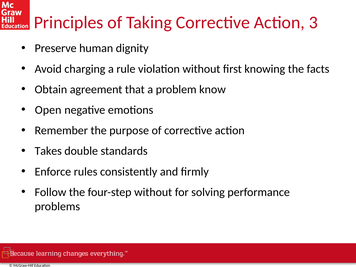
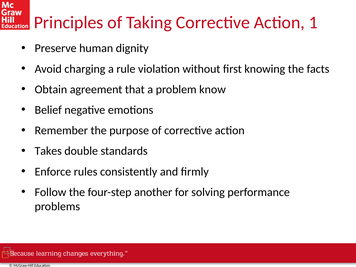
3: 3 -> 1
Open: Open -> Belief
four-step without: without -> another
